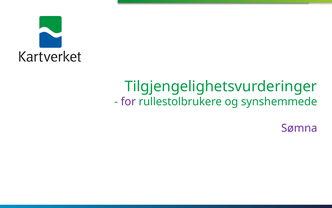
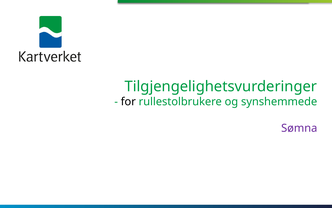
for colour: purple -> black
